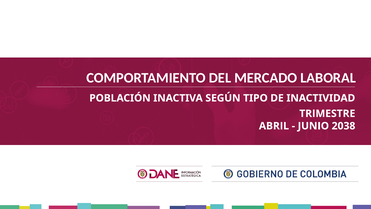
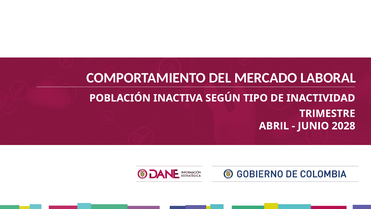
2038: 2038 -> 2028
